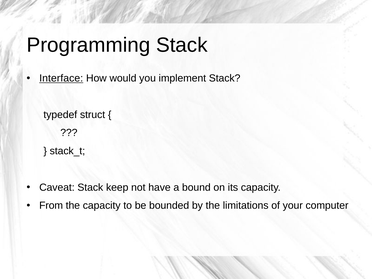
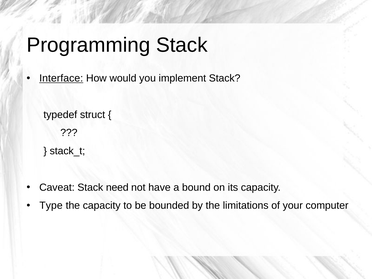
keep: keep -> need
From: From -> Type
